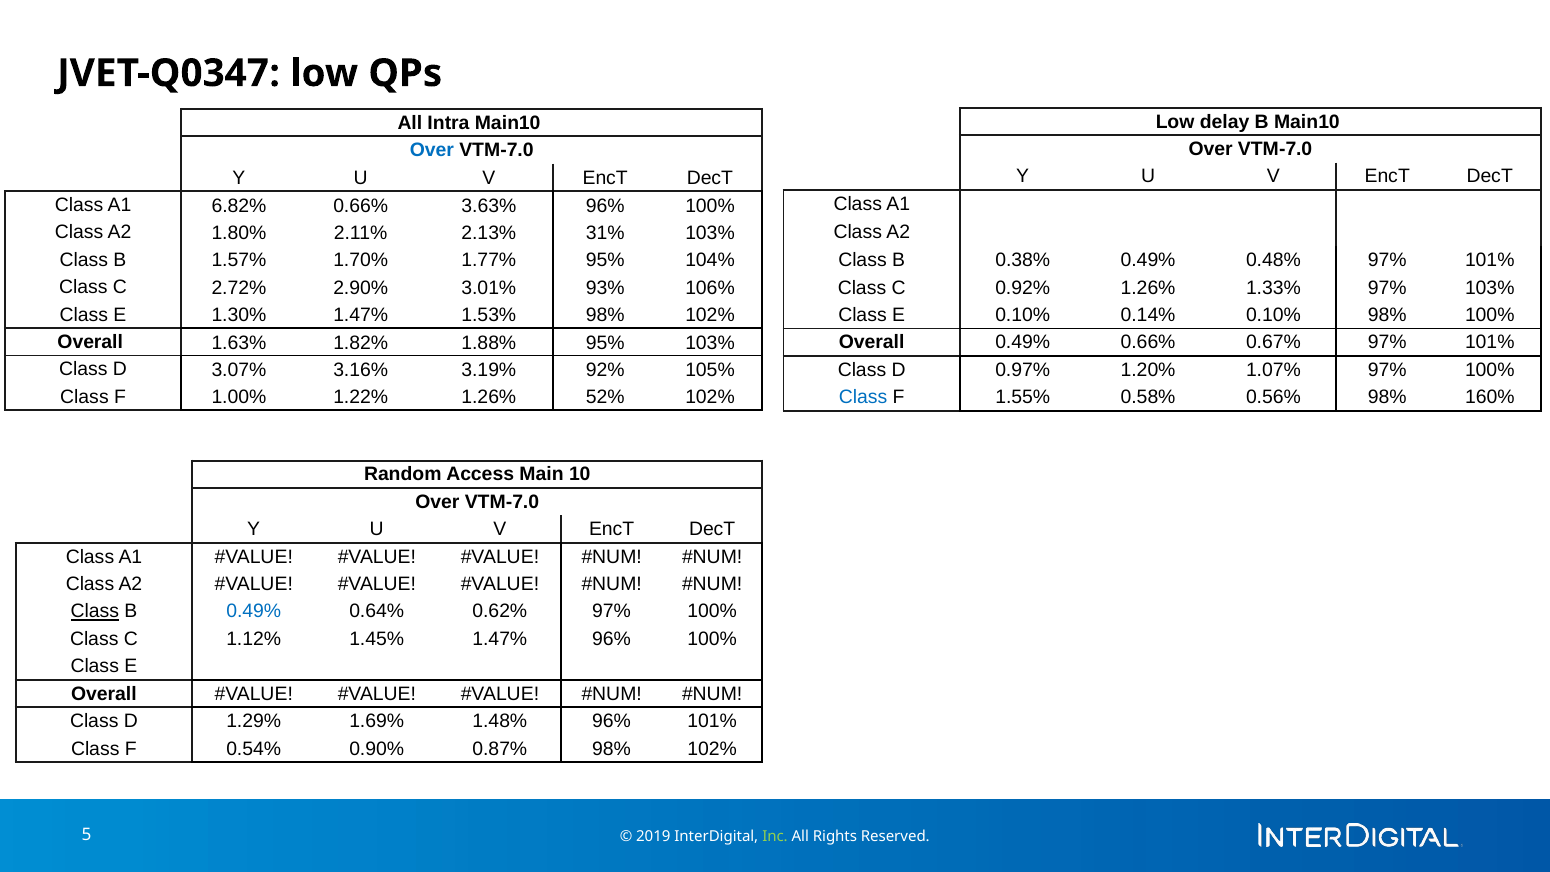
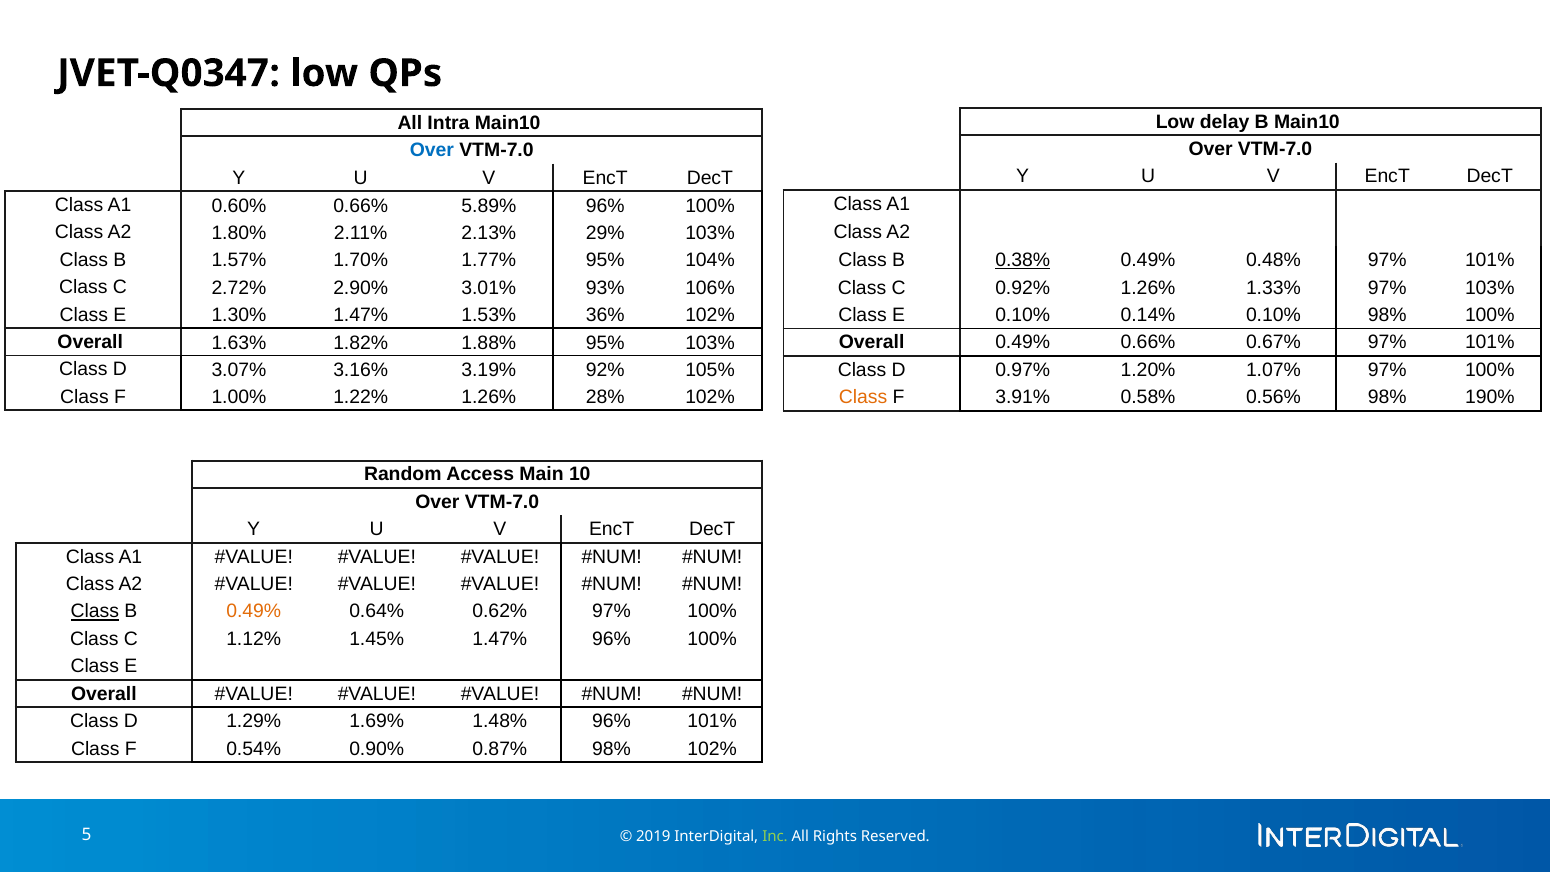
6.82%: 6.82% -> 0.60%
3.63%: 3.63% -> 5.89%
31%: 31% -> 29%
0.38% underline: none -> present
1.53% 98%: 98% -> 36%
52%: 52% -> 28%
Class at (863, 397) colour: blue -> orange
1.55%: 1.55% -> 3.91%
160%: 160% -> 190%
0.49% at (254, 612) colour: blue -> orange
